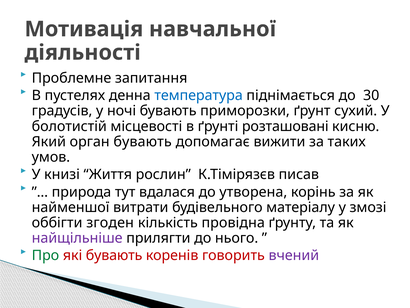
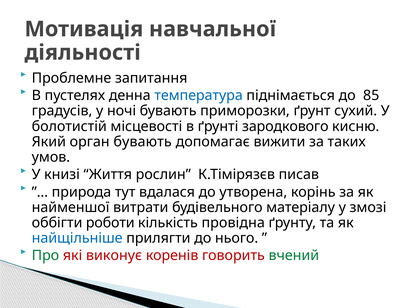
30: 30 -> 85
розташовані: розташовані -> зародкового
згоден: згоден -> роботи
найщільніше colour: purple -> blue
які бувають: бувають -> виконує
вчений colour: purple -> green
